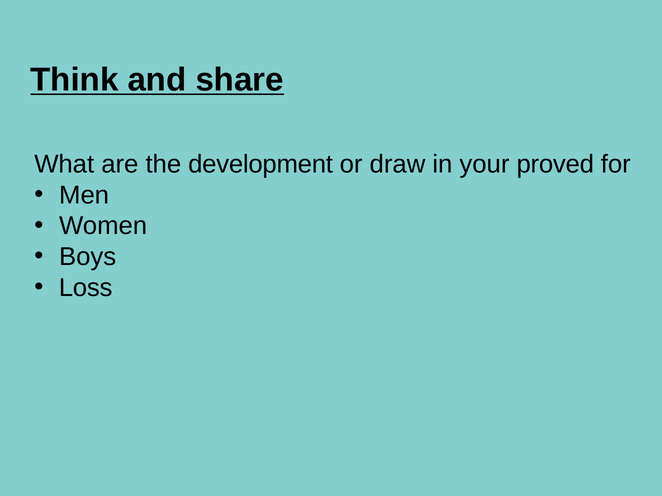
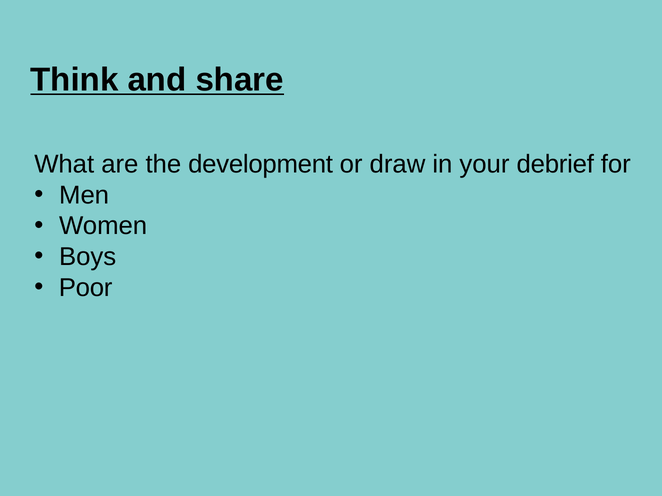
proved: proved -> debrief
Loss: Loss -> Poor
